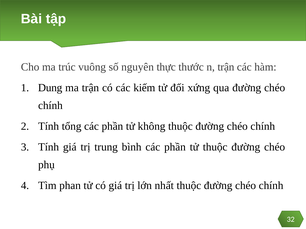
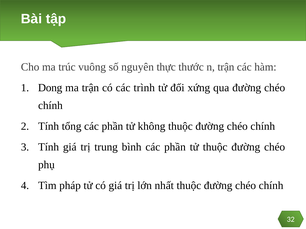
Dung: Dung -> Dong
kiếm: kiếm -> trình
phan: phan -> pháp
